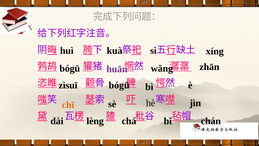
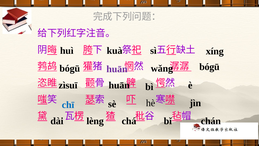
wǎng zhān: zhān -> bógū
zìsuī bógū: bógū -> huān
chī colour: orange -> blue
